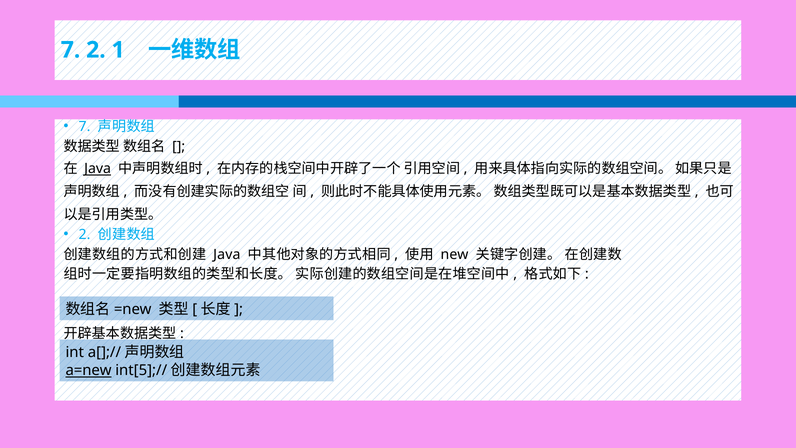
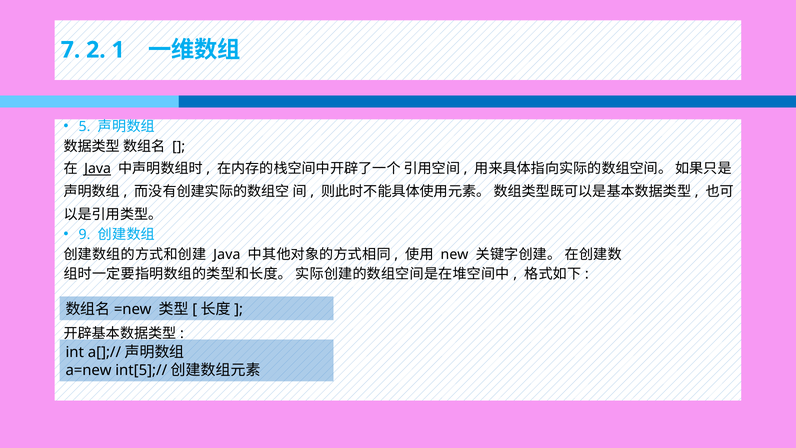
7 at (85, 127): 7 -> 5
2 at (85, 235): 2 -> 9
a=new underline: present -> none
